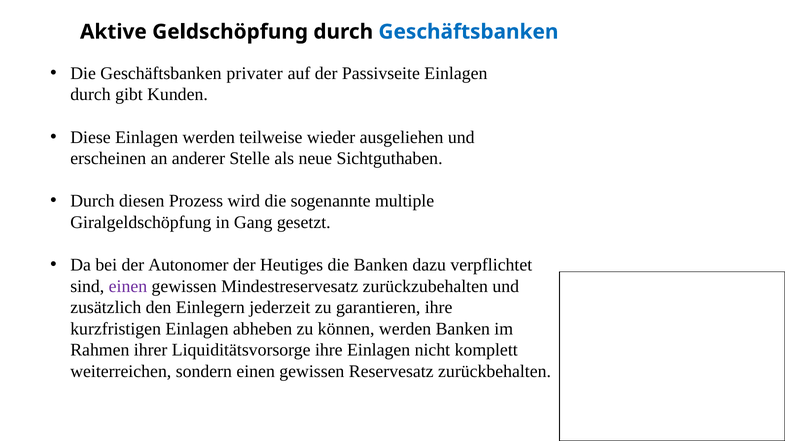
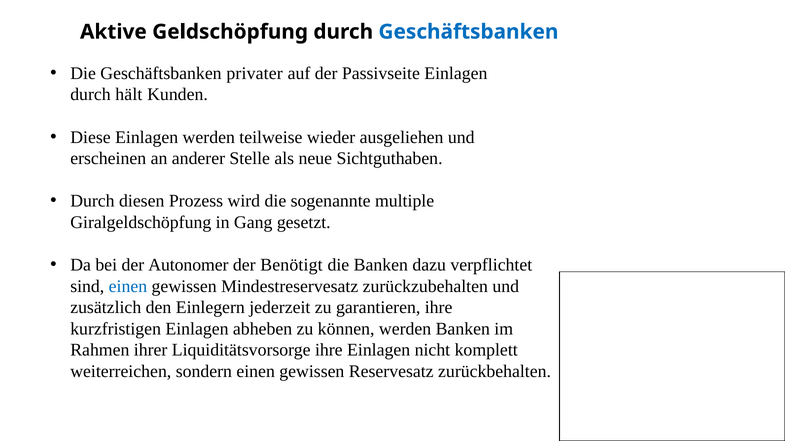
gibt: gibt -> hält
Heutiges: Heutiges -> Benötigt
einen at (128, 287) colour: purple -> blue
